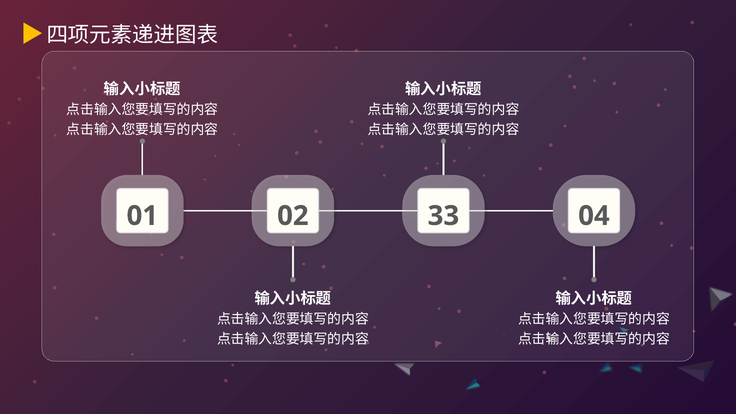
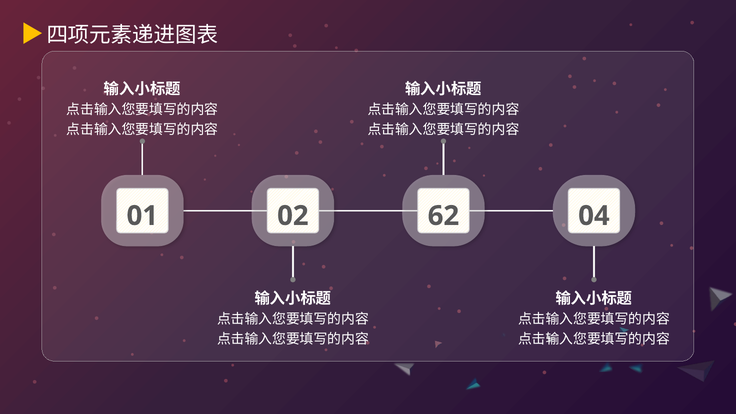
33: 33 -> 62
